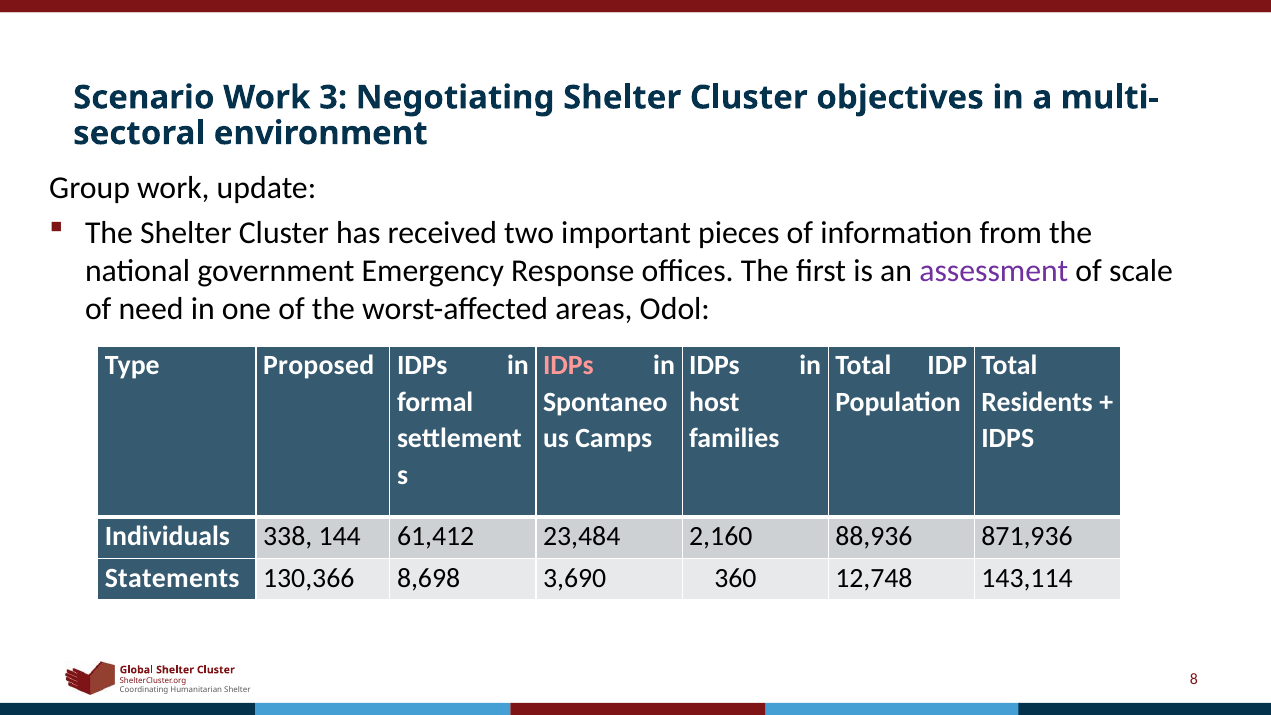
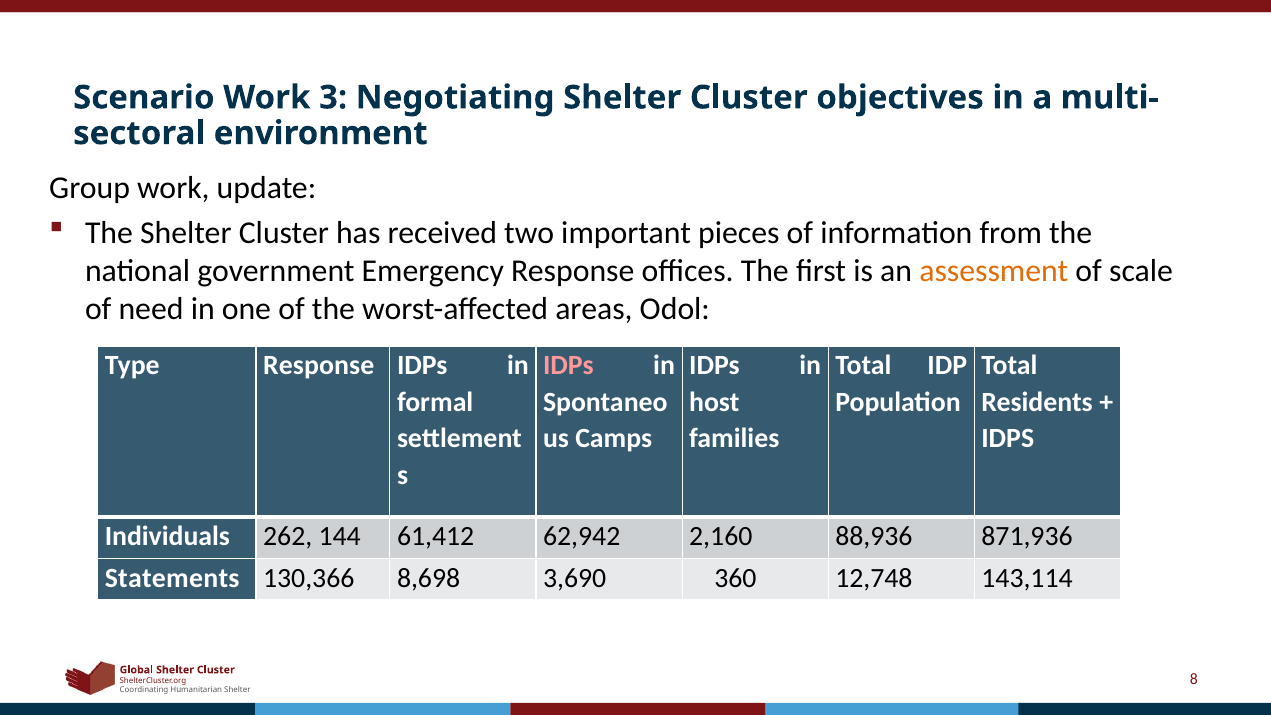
assessment colour: purple -> orange
Type Proposed: Proposed -> Response
338: 338 -> 262
23,484: 23,484 -> 62,942
